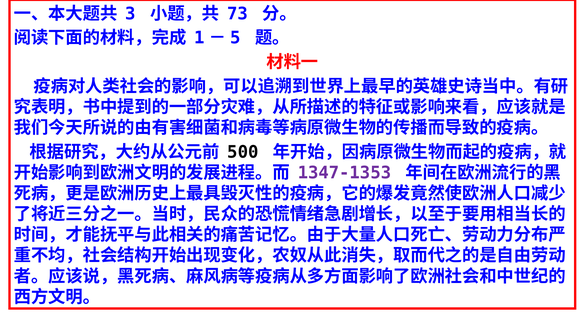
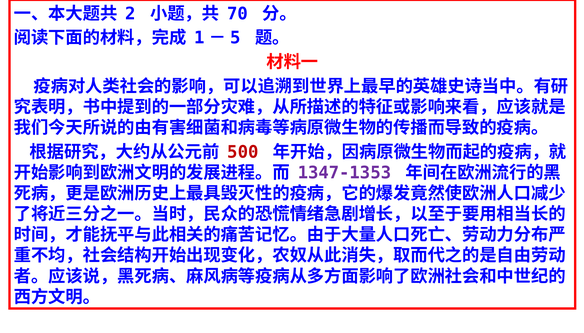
3: 3 -> 2
73: 73 -> 70
500 colour: black -> red
